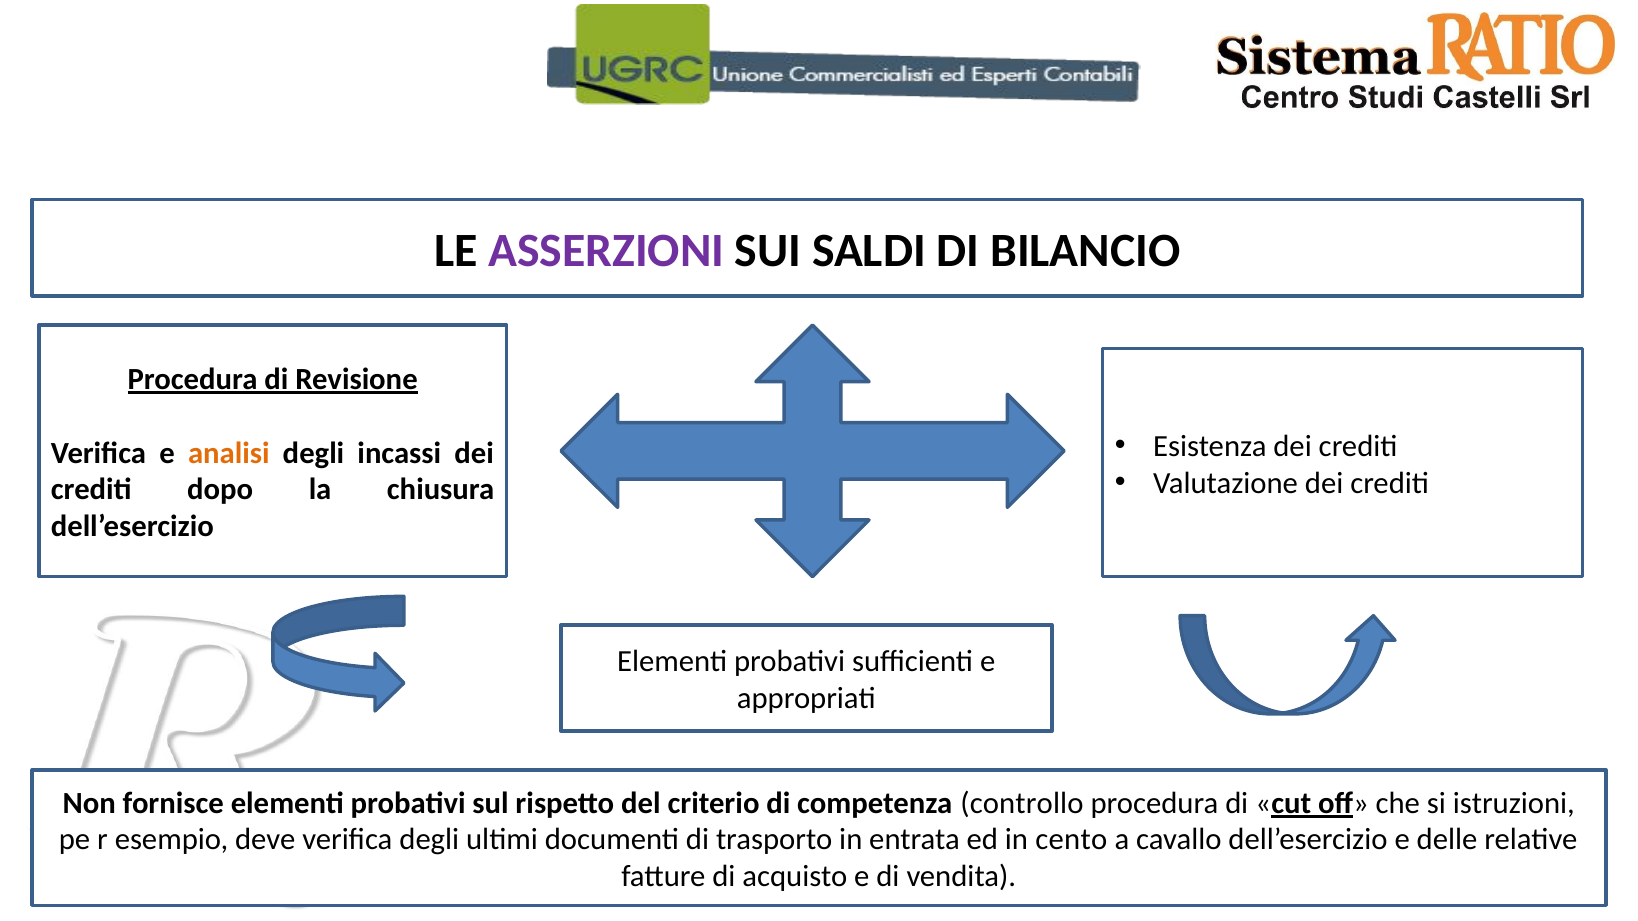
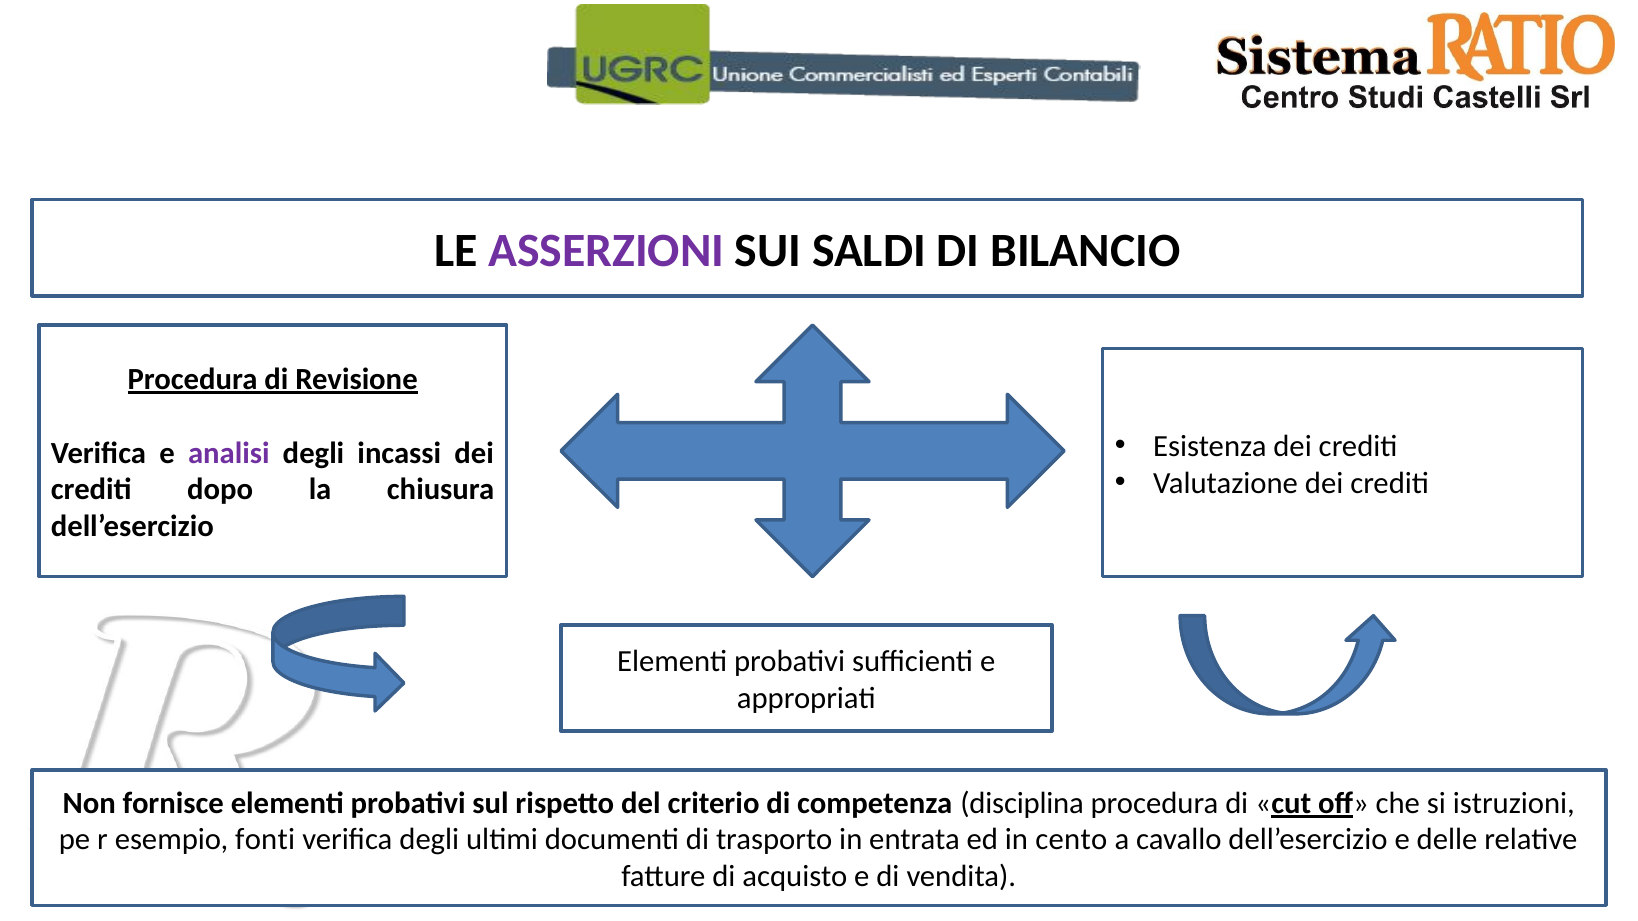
analisi colour: orange -> purple
controllo: controllo -> disciplina
deve: deve -> fonti
